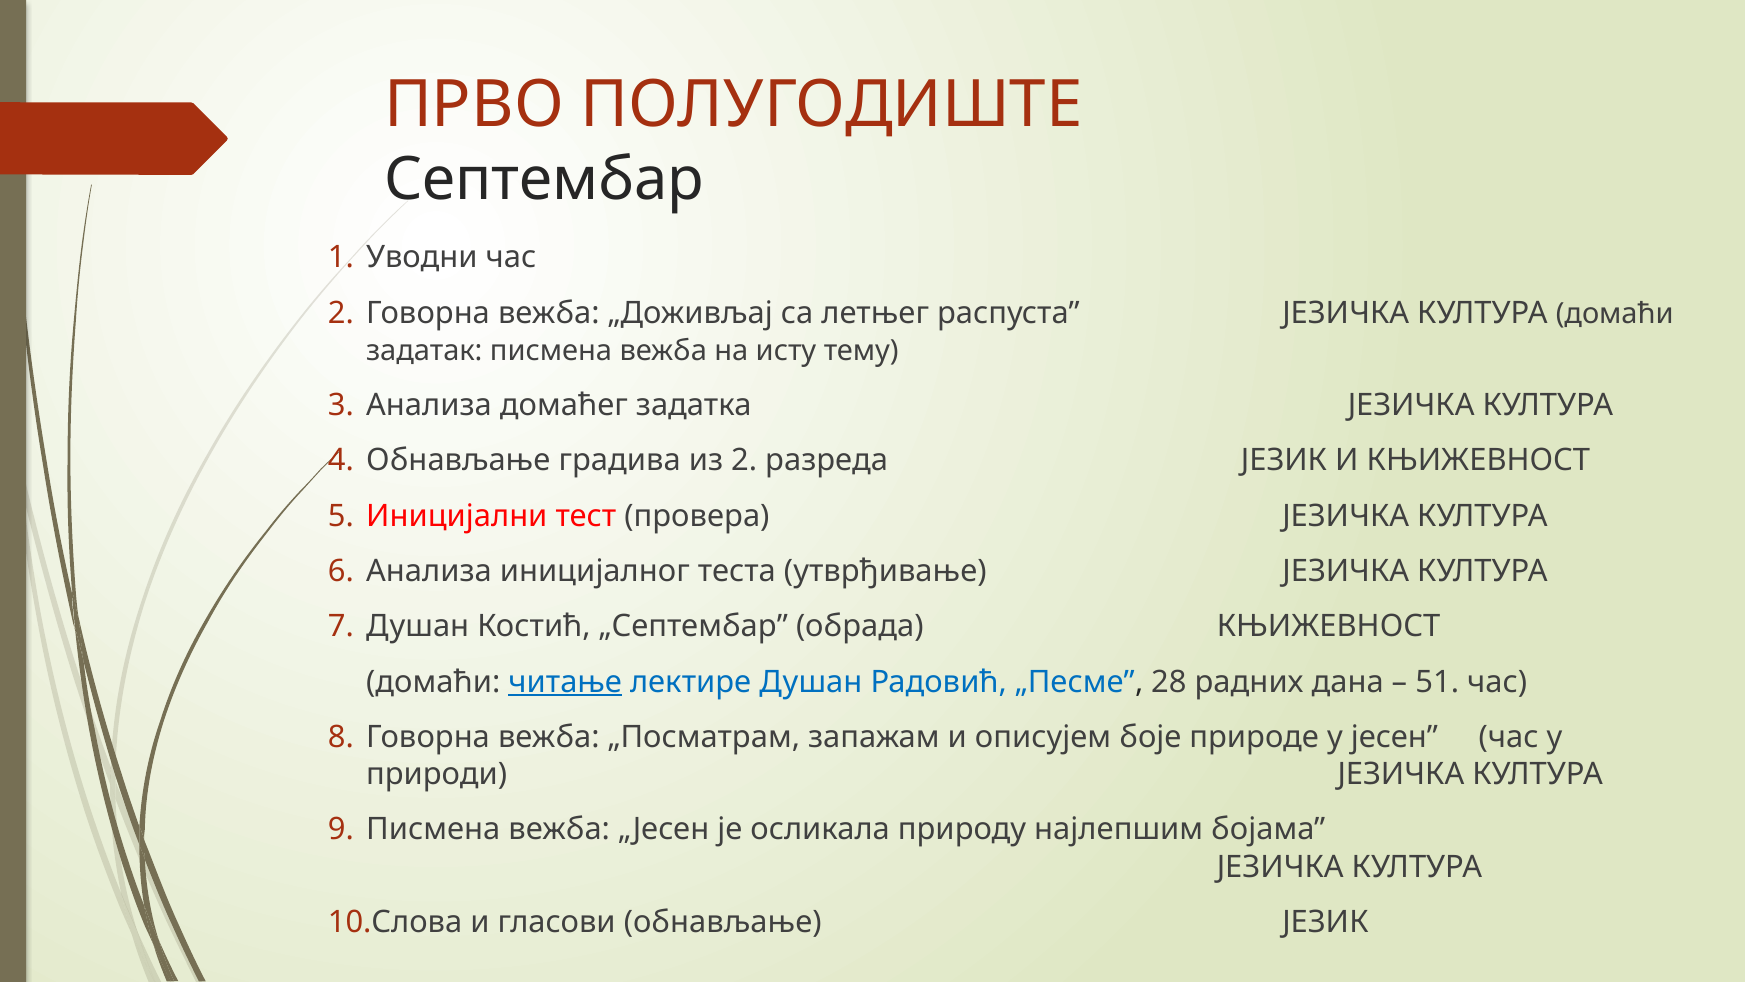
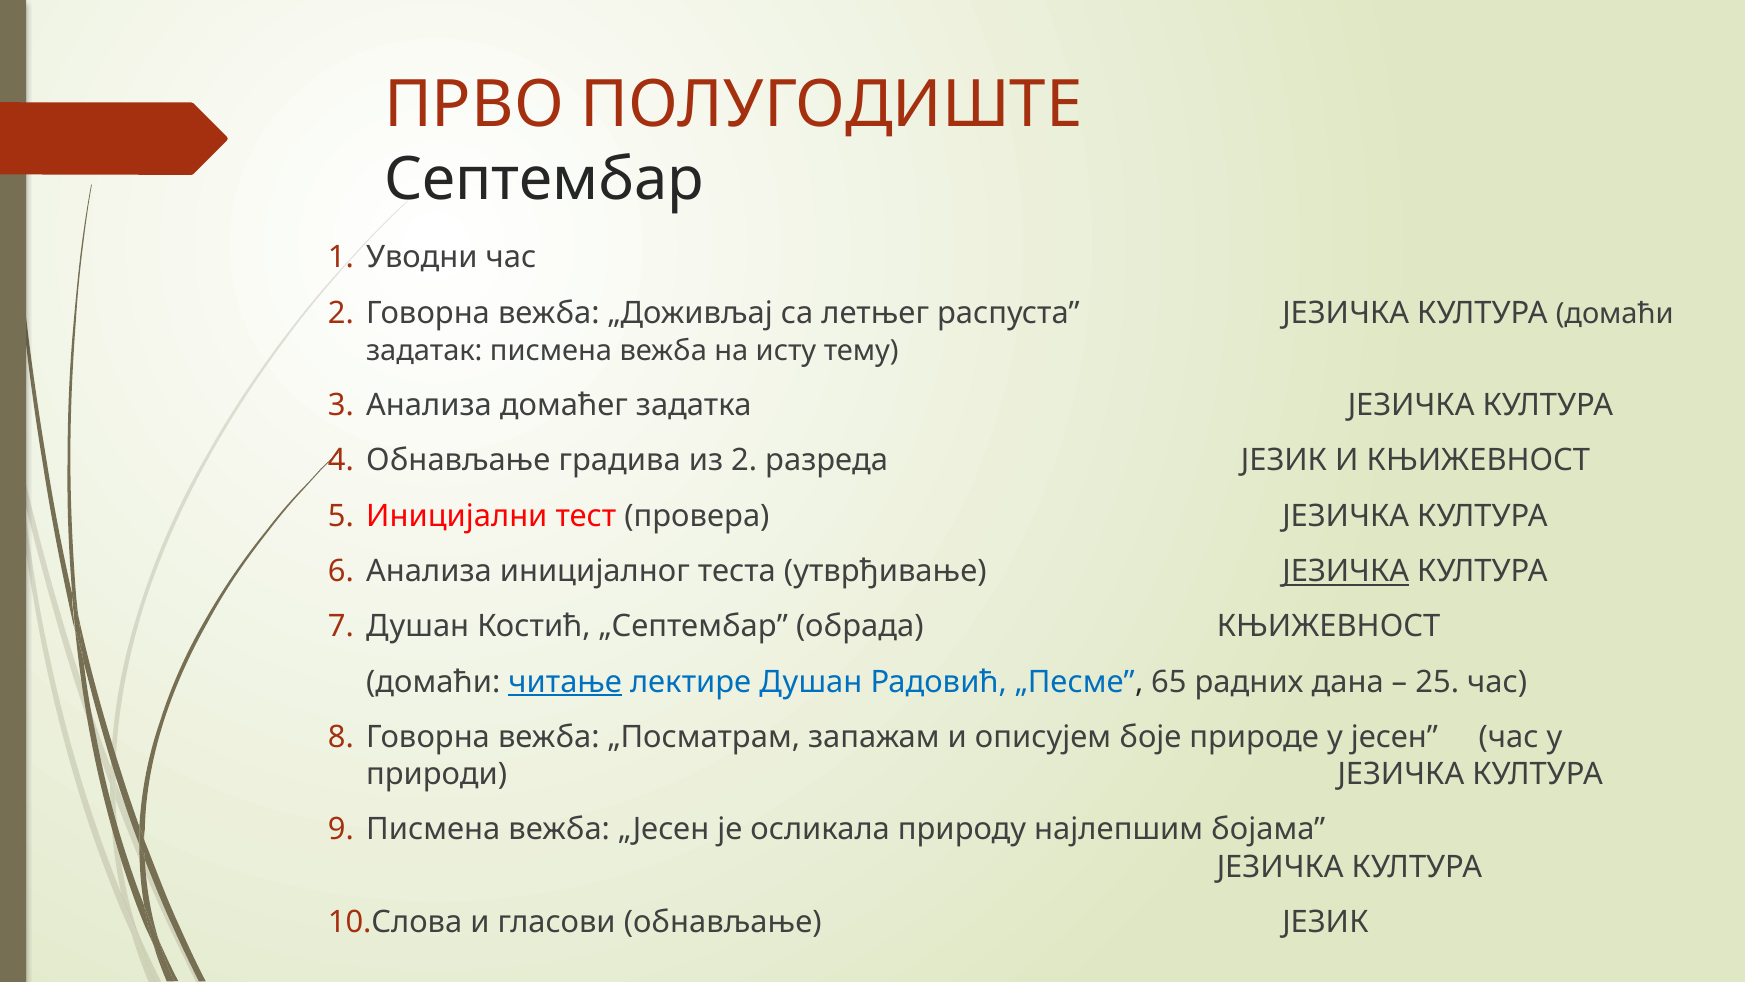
ЈЕЗИЧКА at (1346, 571) underline: none -> present
28: 28 -> 65
51: 51 -> 25
